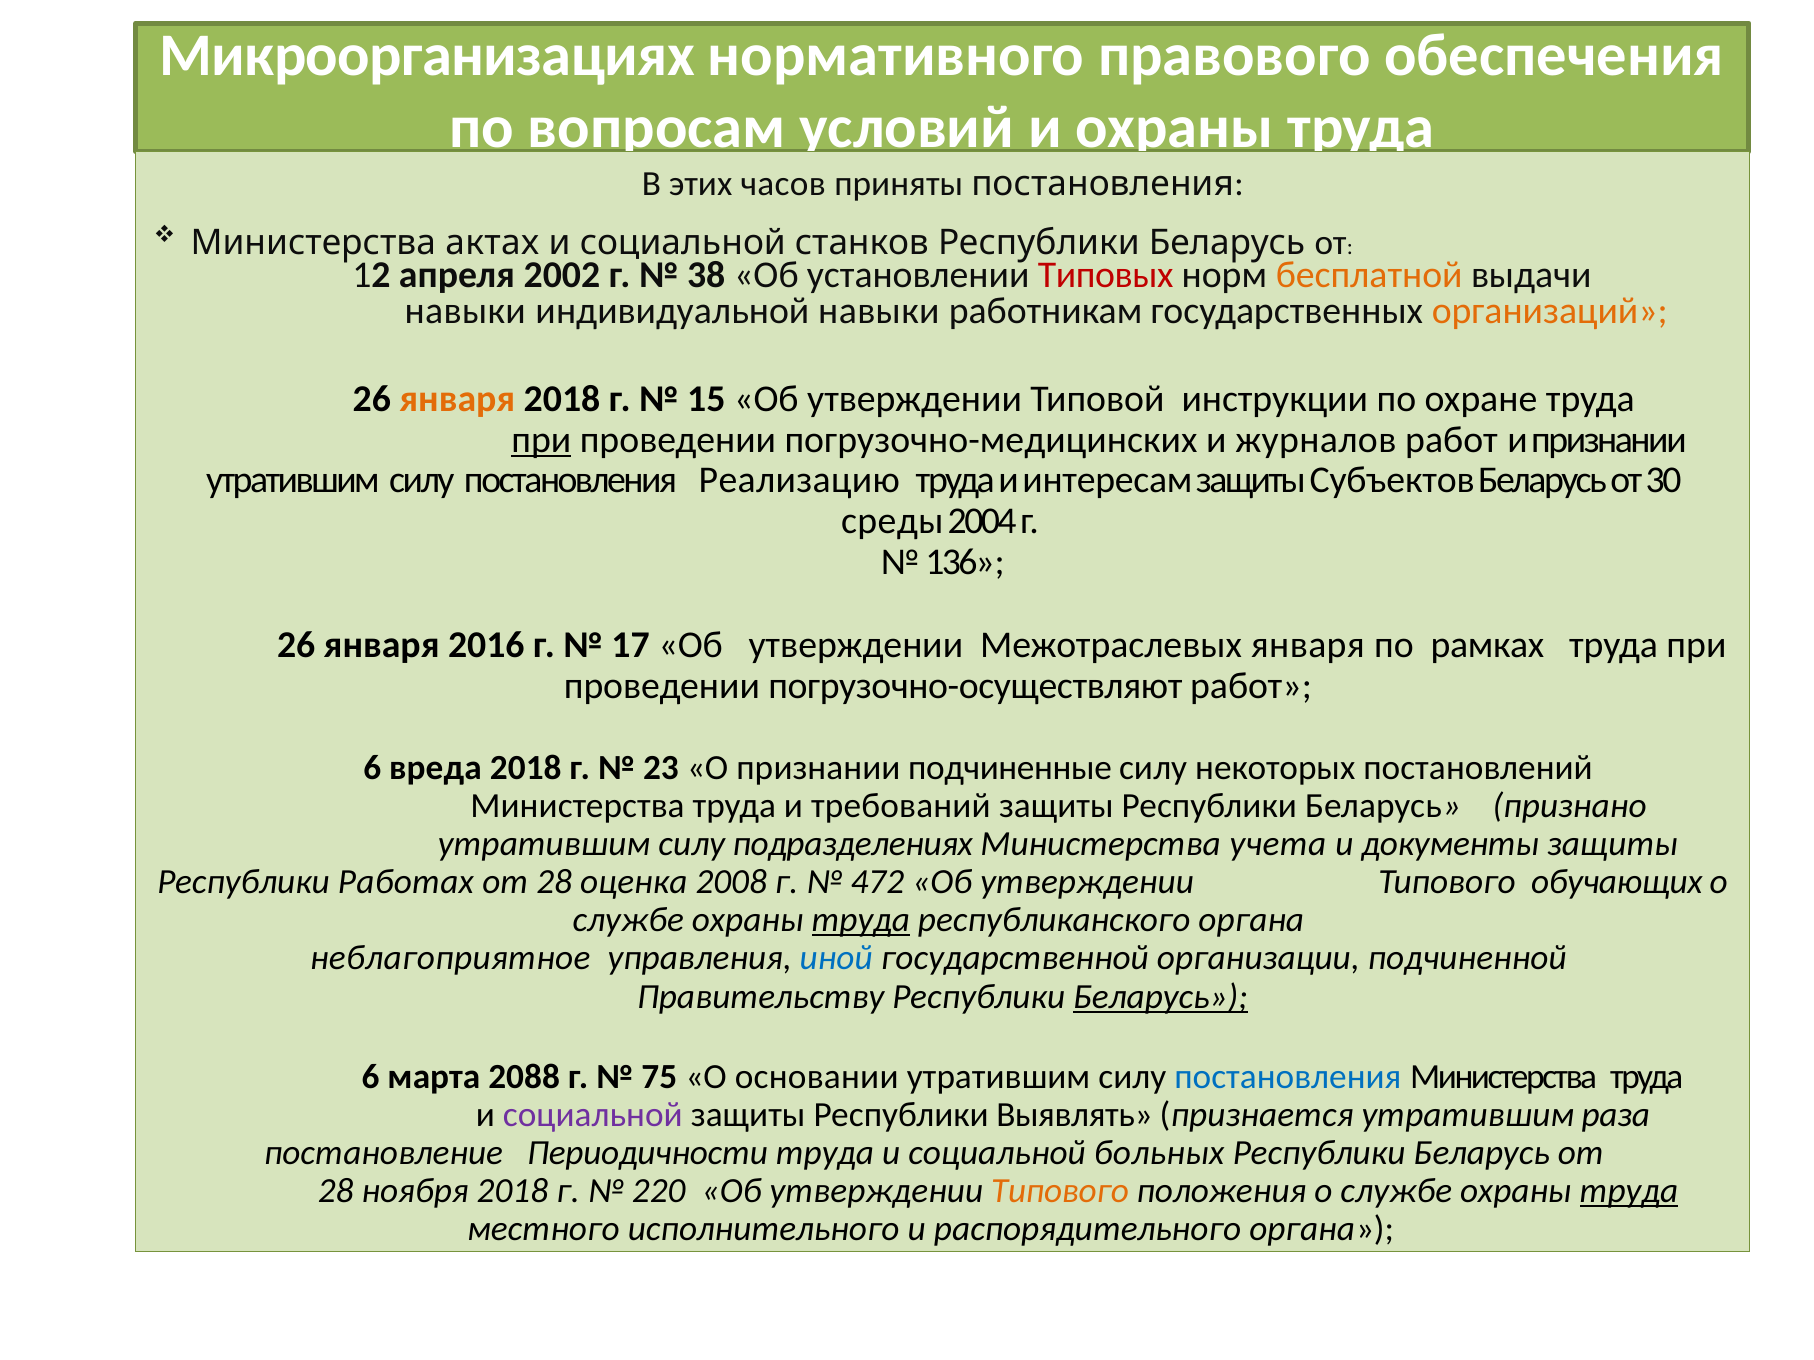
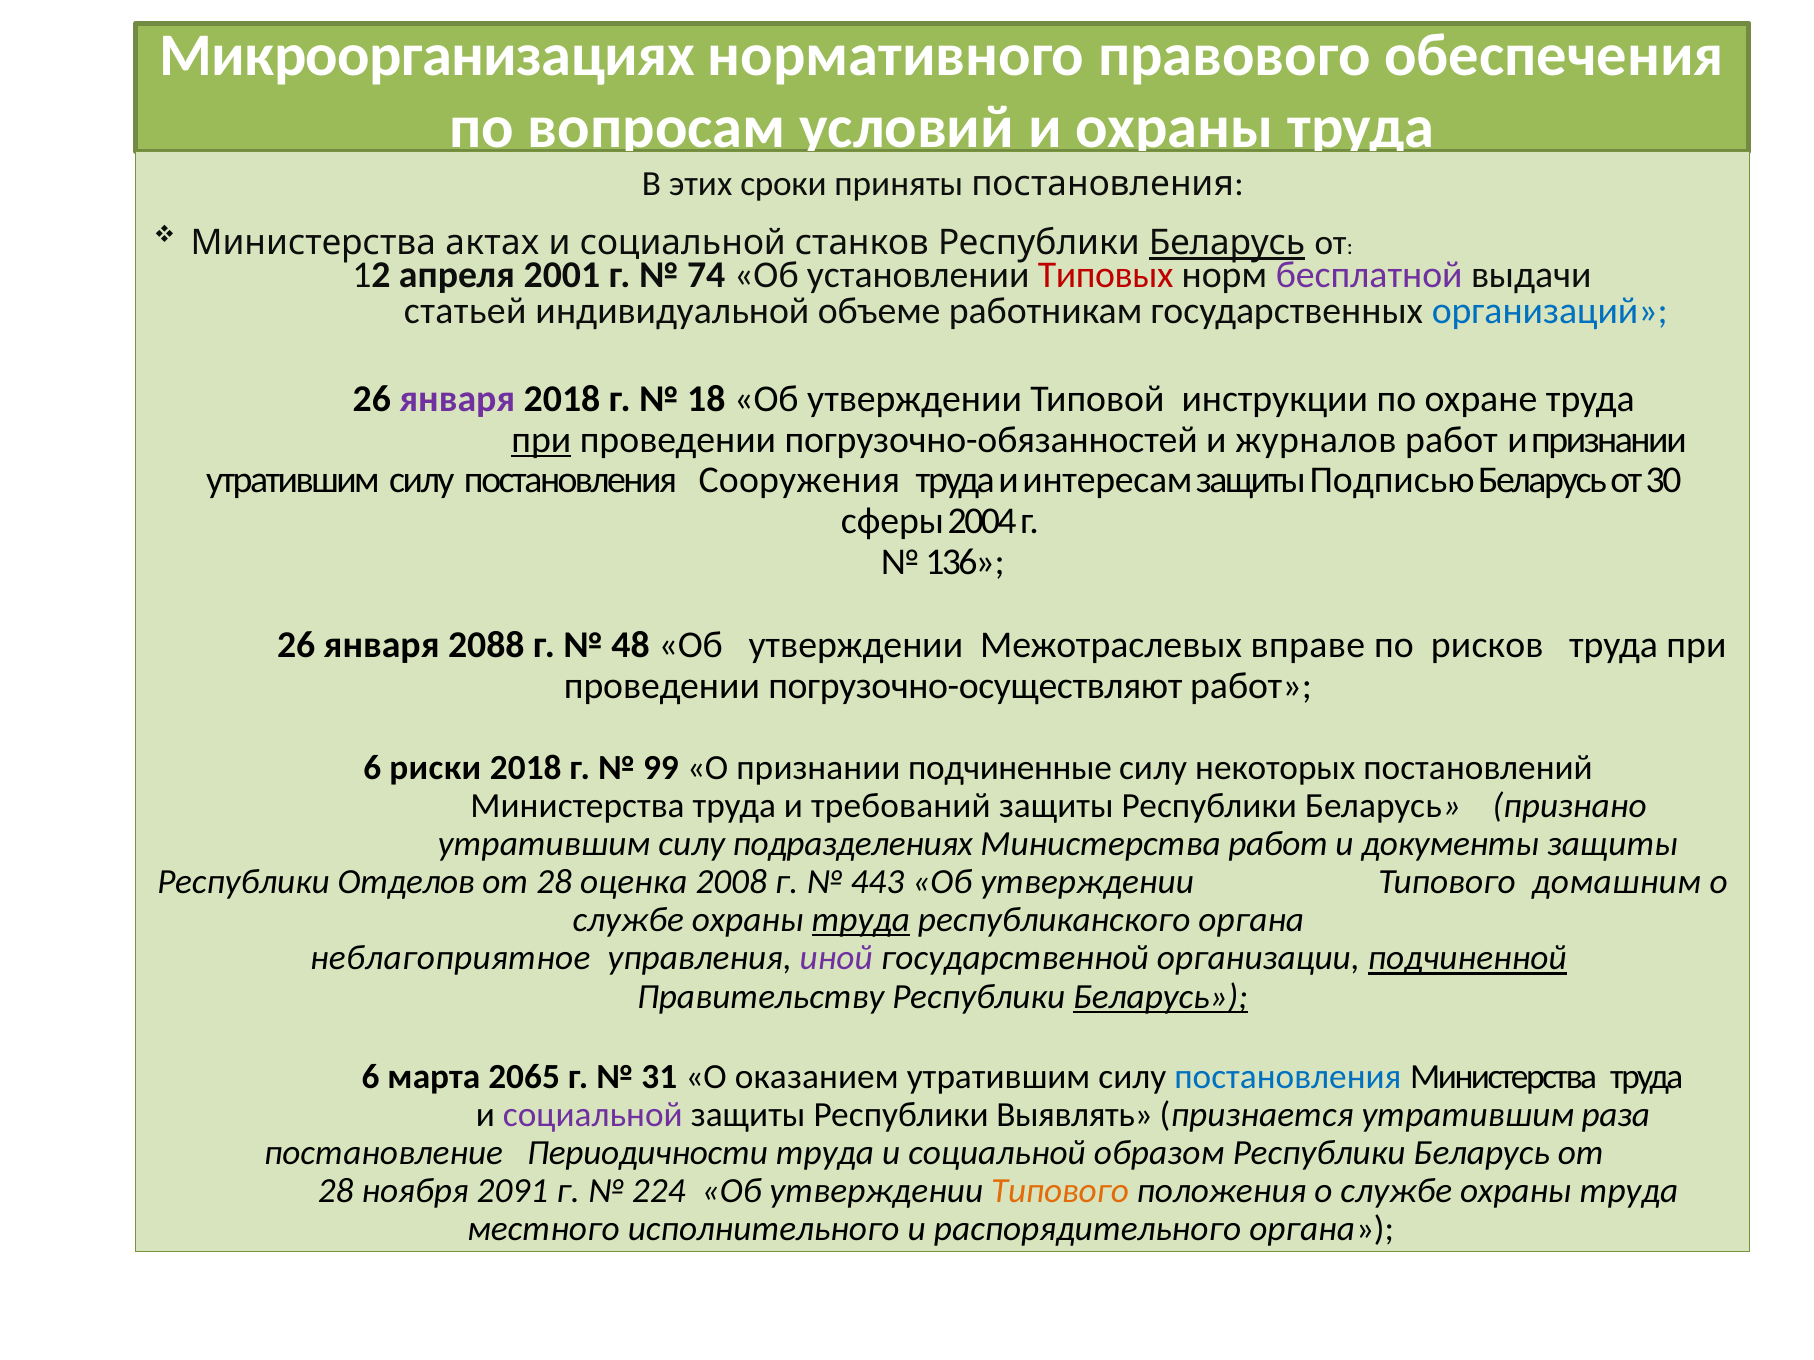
часов: часов -> сроки
Беларусь at (1227, 243) underline: none -> present
2002: 2002 -> 2001
38: 38 -> 74
бесплатной colour: orange -> purple
навыки at (465, 311): навыки -> статьей
индивидуальной навыки: навыки -> объеме
организаций colour: orange -> blue
января at (457, 399) colour: orange -> purple
15: 15 -> 18
погрузочно-медицинских: погрузочно-медицинских -> погрузочно-обязанностей
Реализацию: Реализацию -> Сооружения
Субъектов: Субъектов -> Подписью
среды: среды -> сферы
2016: 2016 -> 2088
17: 17 -> 48
Межотраслевых января: января -> вправе
рамках: рамках -> рисков
вреда: вреда -> риски
23: 23 -> 99
Министерства учета: учета -> работ
Работах: Работах -> Отделов
472: 472 -> 443
обучающих: обучающих -> домашним
иной colour: blue -> purple
подчиненной underline: none -> present
2088: 2088 -> 2065
75: 75 -> 31
основании: основании -> оказанием
больных: больных -> образом
ноября 2018: 2018 -> 2091
220: 220 -> 224
труда at (1629, 1192) underline: present -> none
